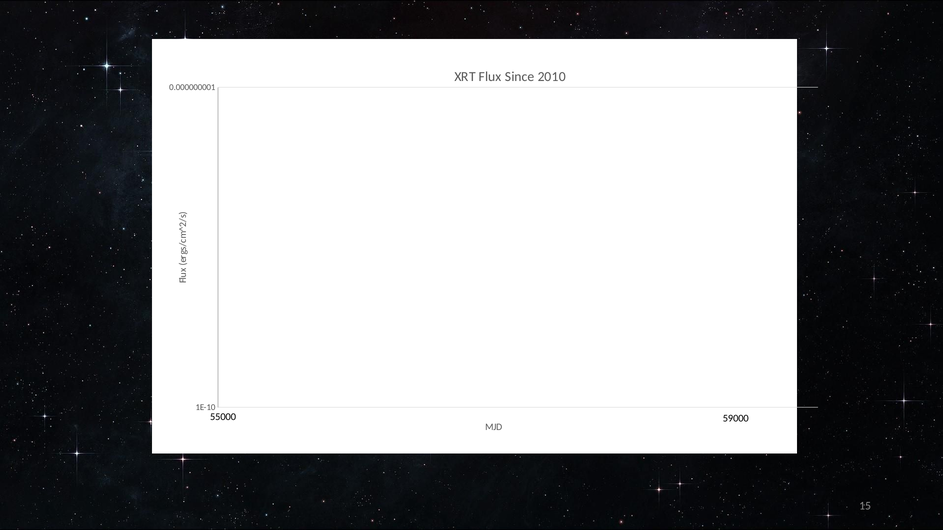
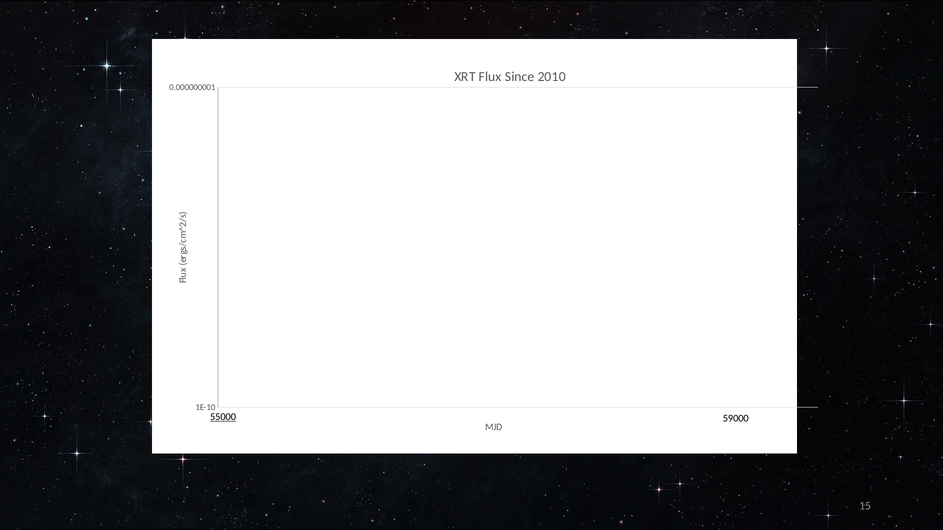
55000 underline: none -> present
